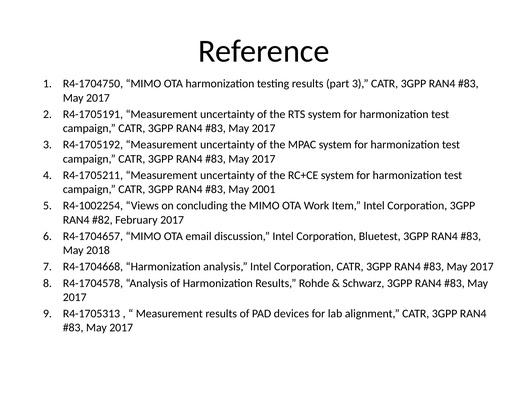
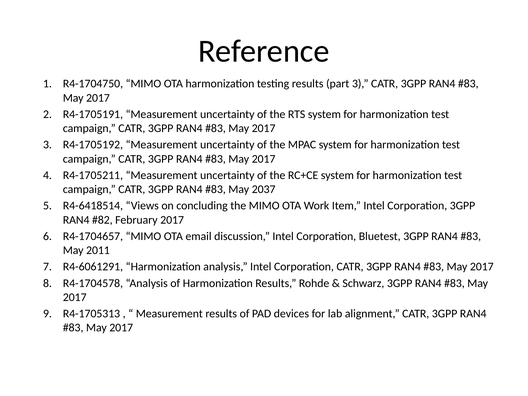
2001: 2001 -> 2037
R4-1002254: R4-1002254 -> R4-6418514
2018: 2018 -> 2011
R4-1704668: R4-1704668 -> R4-6061291
